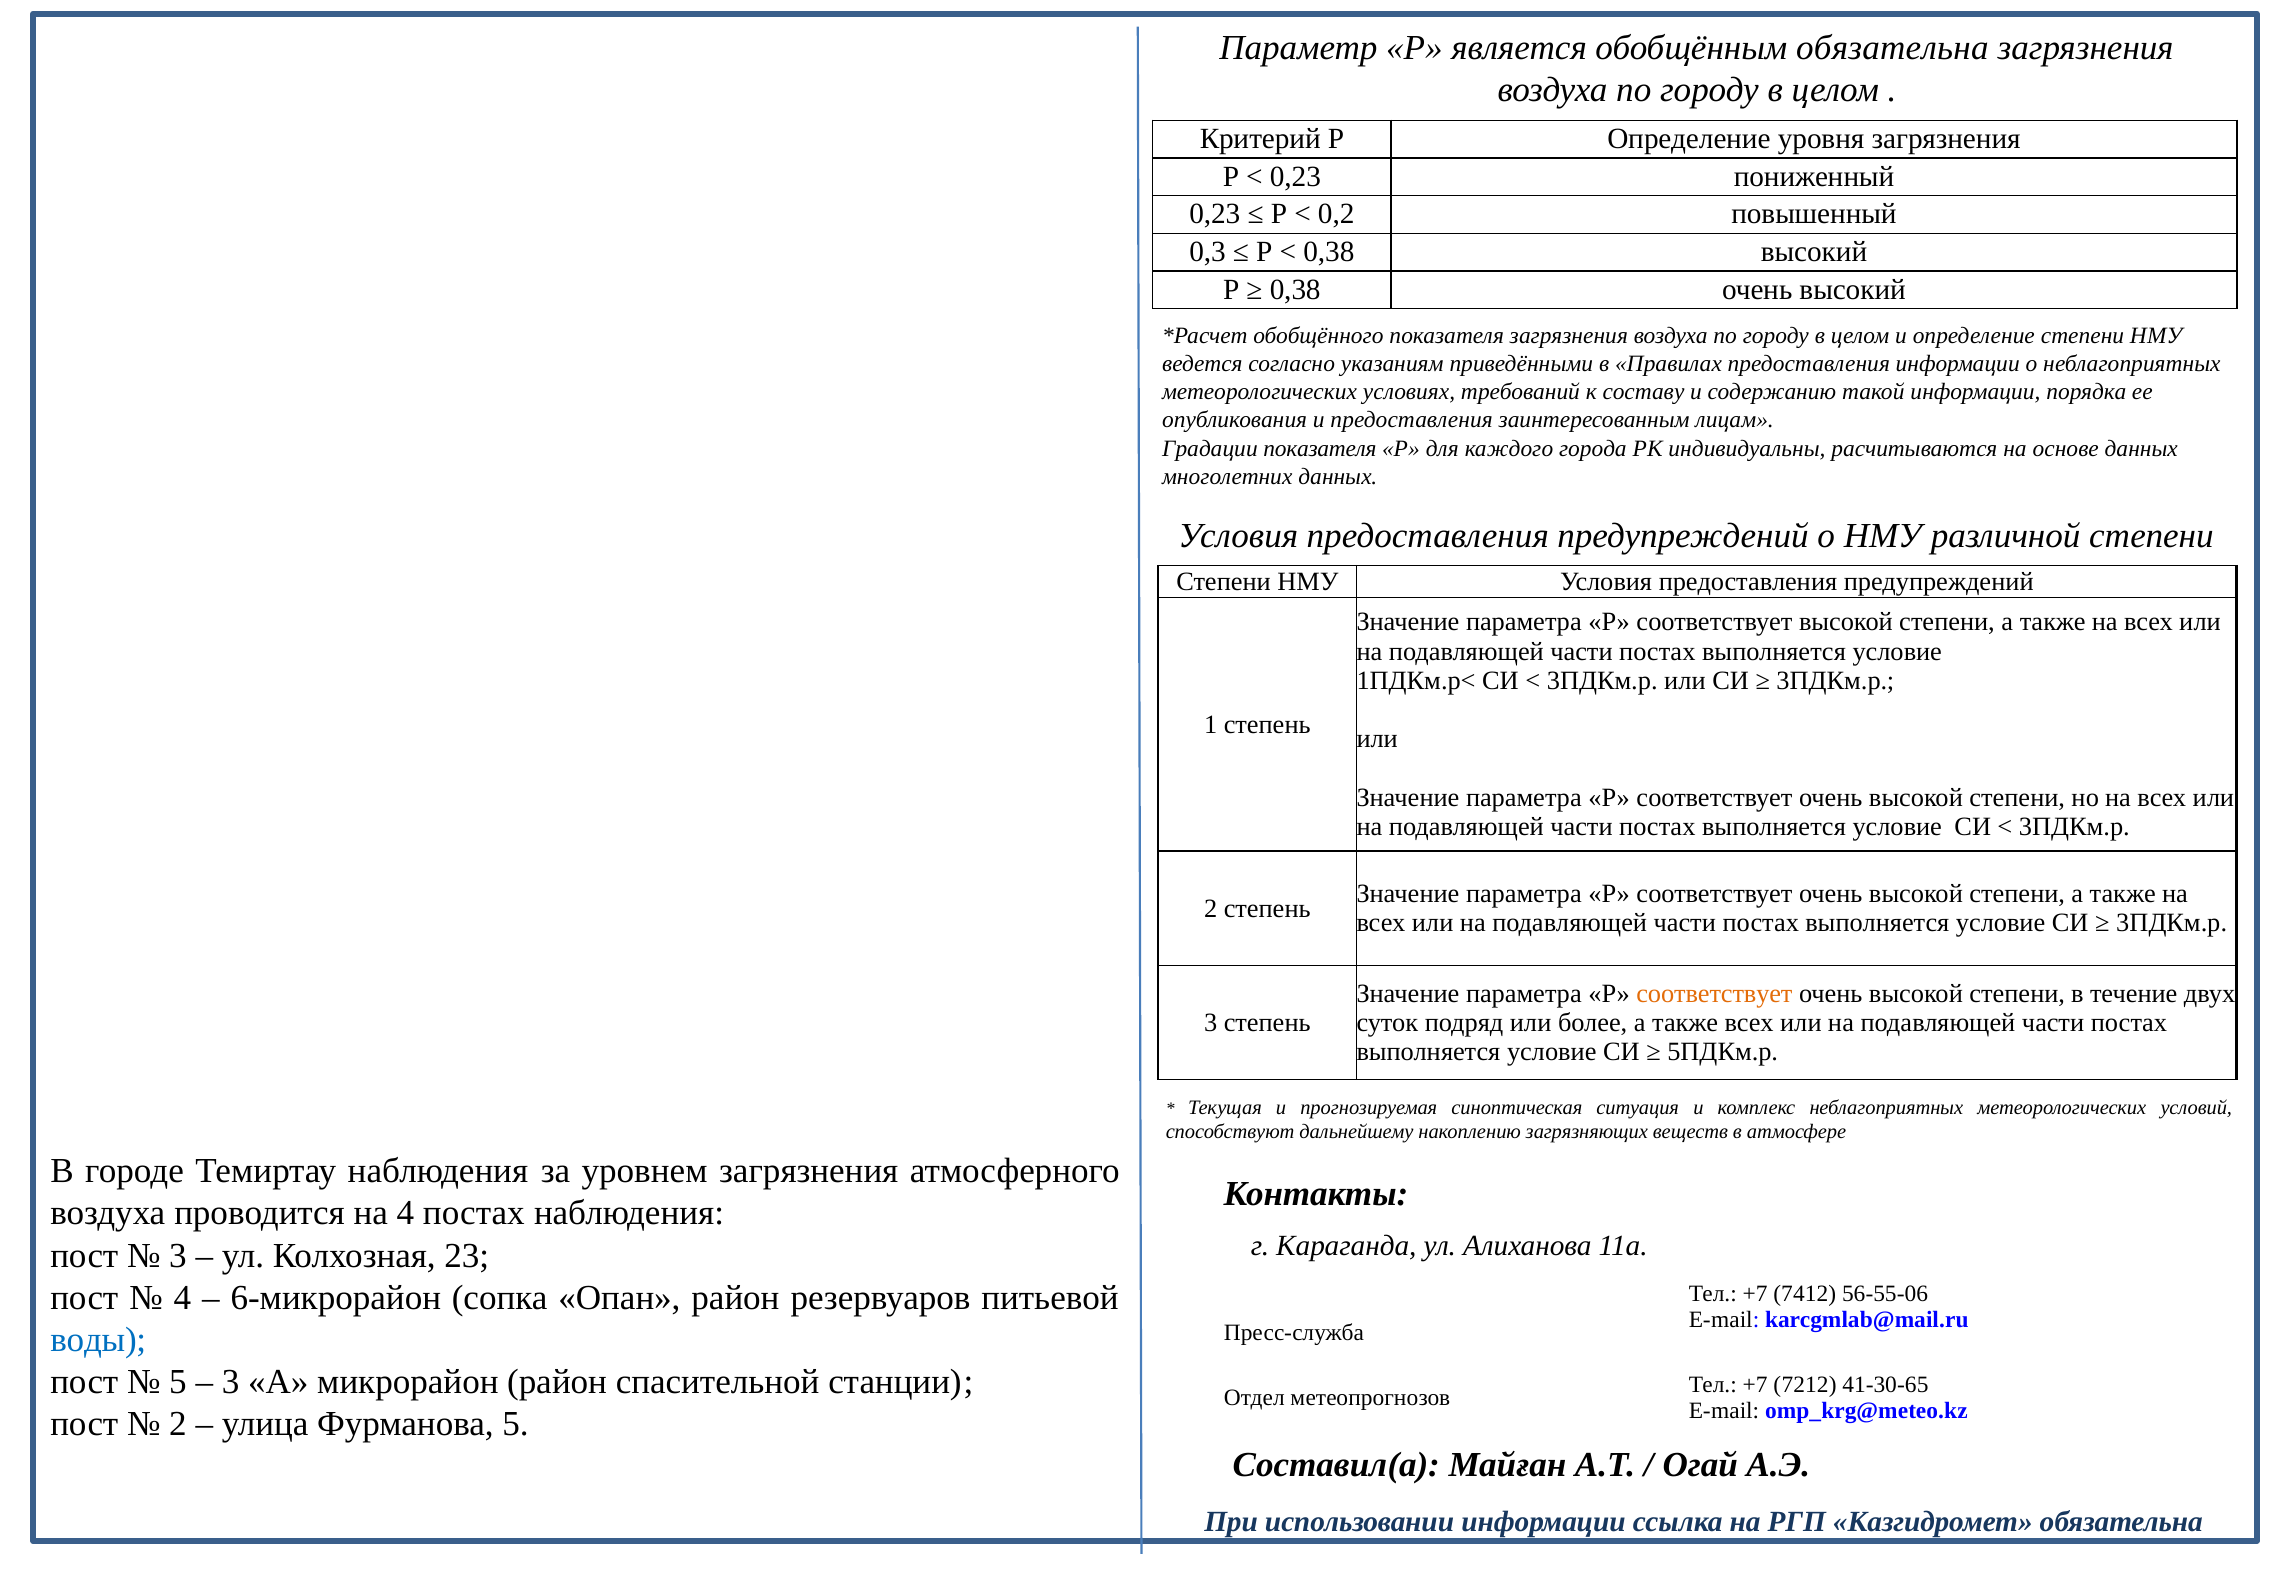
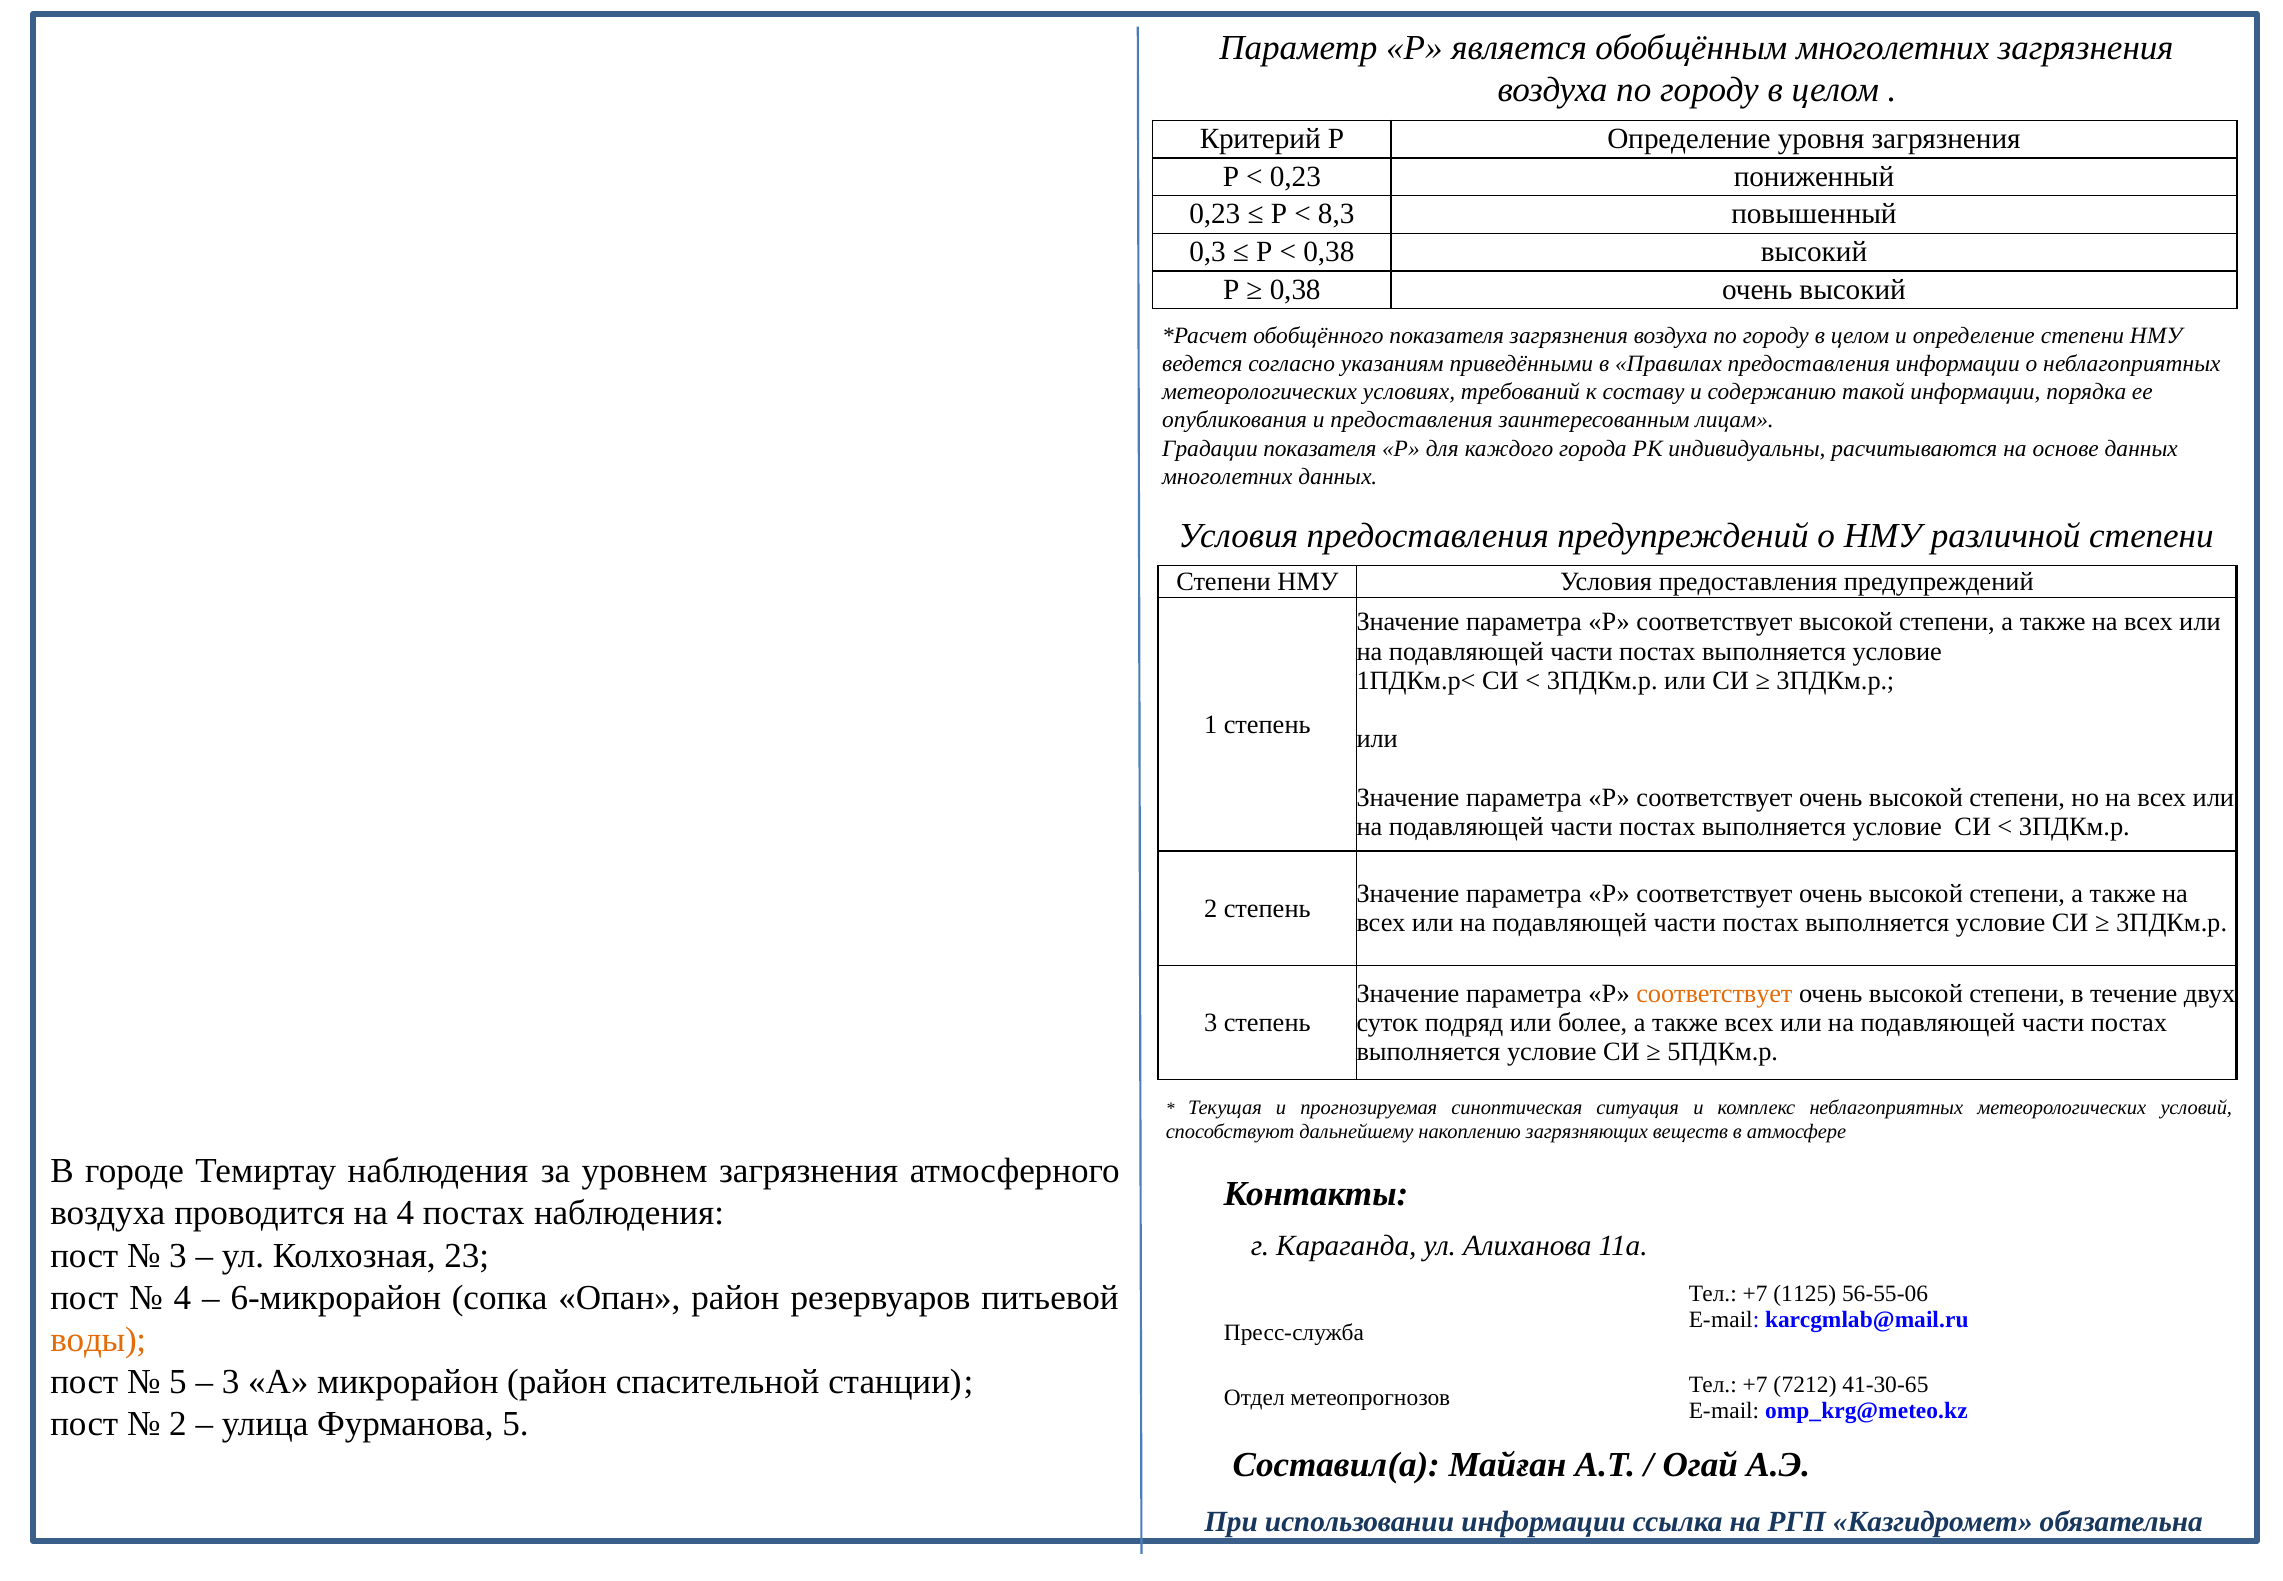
обобщённым обязательна: обязательна -> многолетних
0,2: 0,2 -> 8,3
7412: 7412 -> 1125
воды colour: blue -> orange
